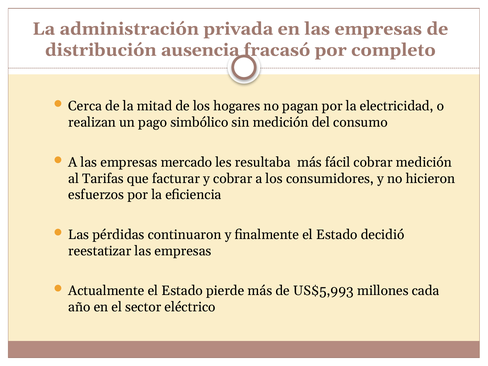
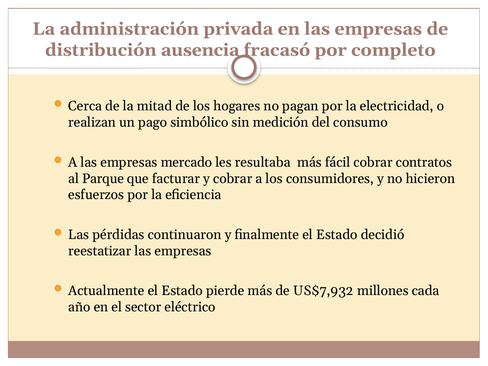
cobrar medición: medición -> contratos
Tarifas: Tarifas -> Parque
US$5,993: US$5,993 -> US$7,932
